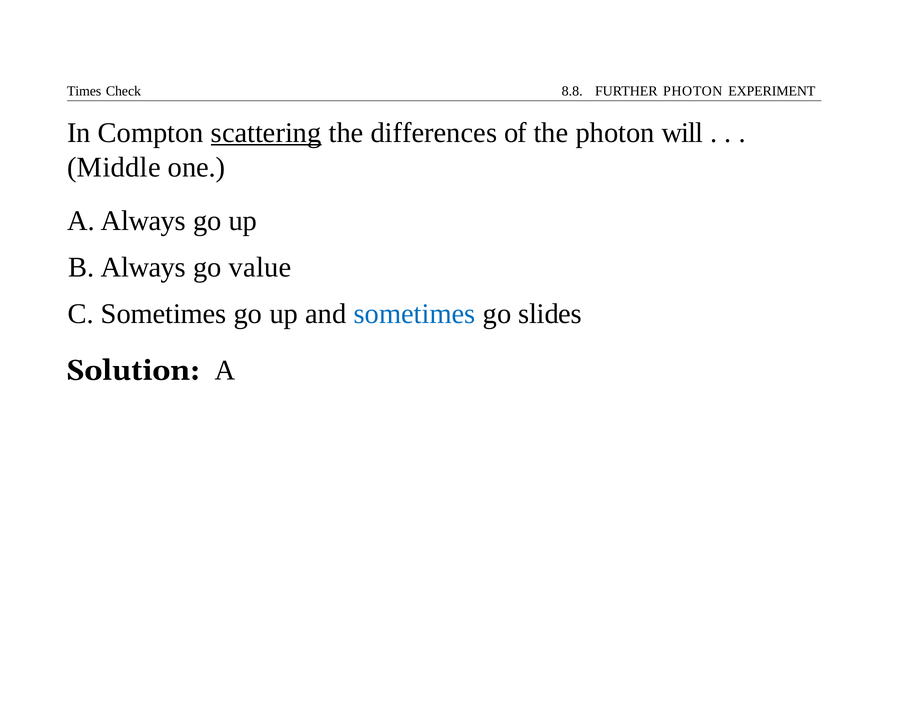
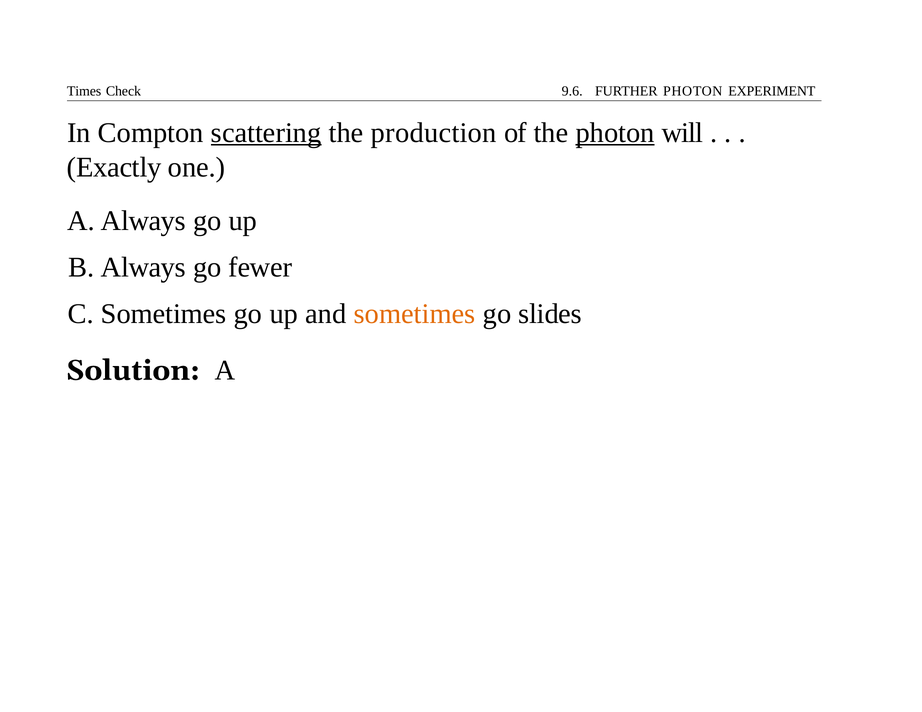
8.8: 8.8 -> 9.6
differences: differences -> production
photon at (615, 133) underline: none -> present
Middle: Middle -> Exactly
value: value -> fewer
sometimes colour: blue -> orange
